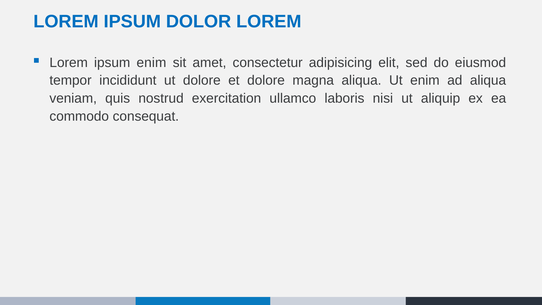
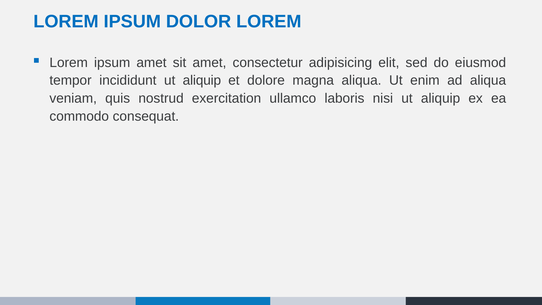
ipsum enim: enim -> amet
incididunt ut dolore: dolore -> aliquip
